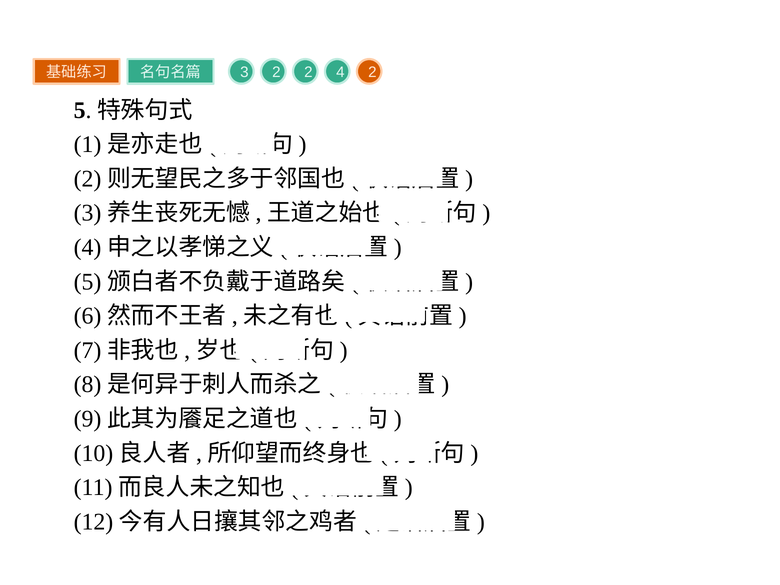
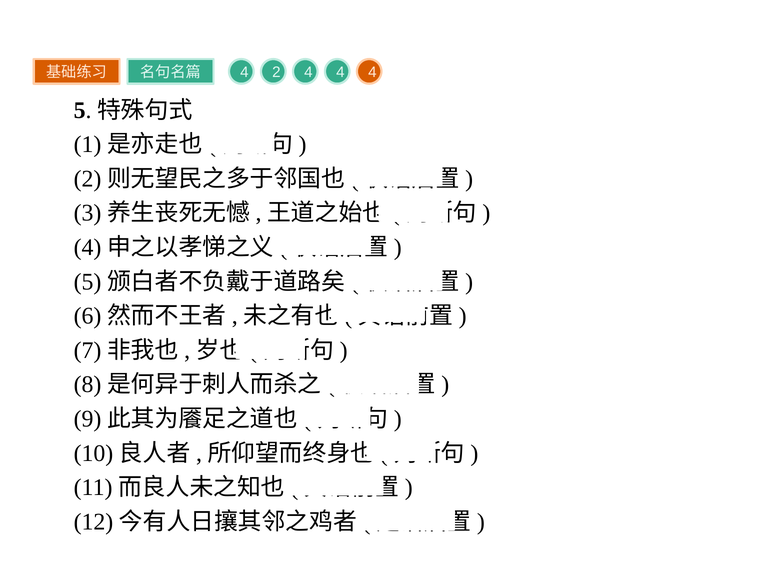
3 at (244, 72): 3 -> 4
2 2: 2 -> 4
2 at (372, 72): 2 -> 4
